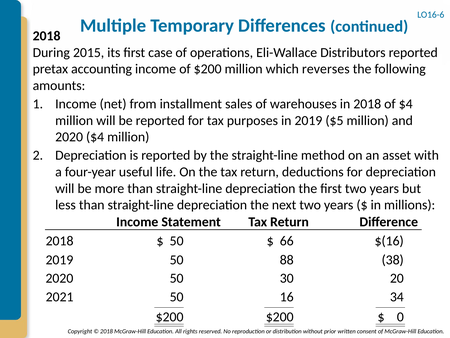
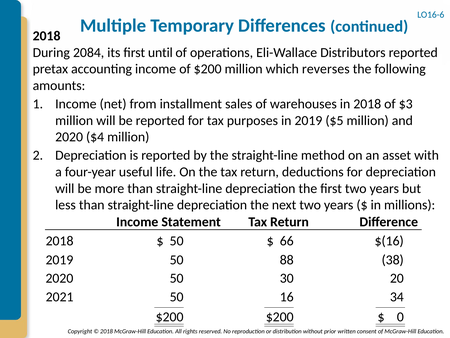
2015: 2015 -> 2084
case: case -> until
of $4: $4 -> $3
